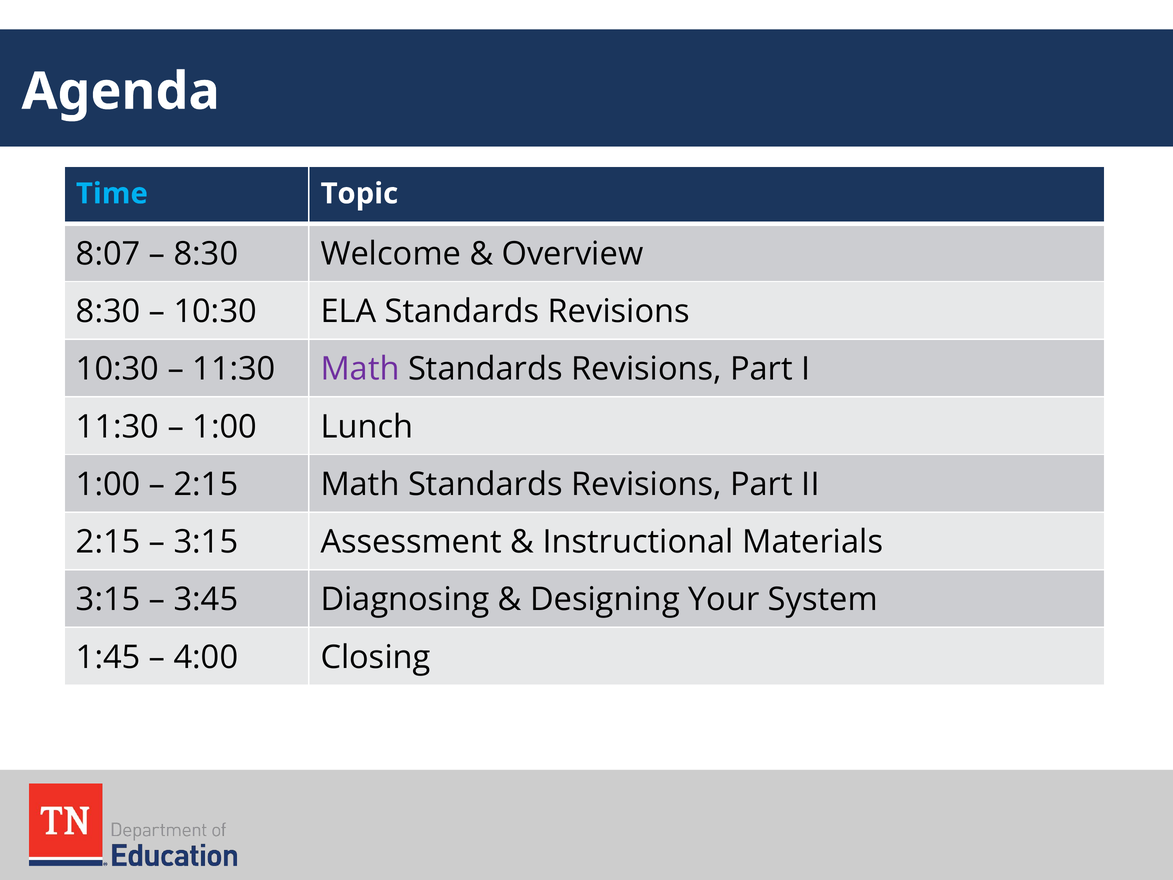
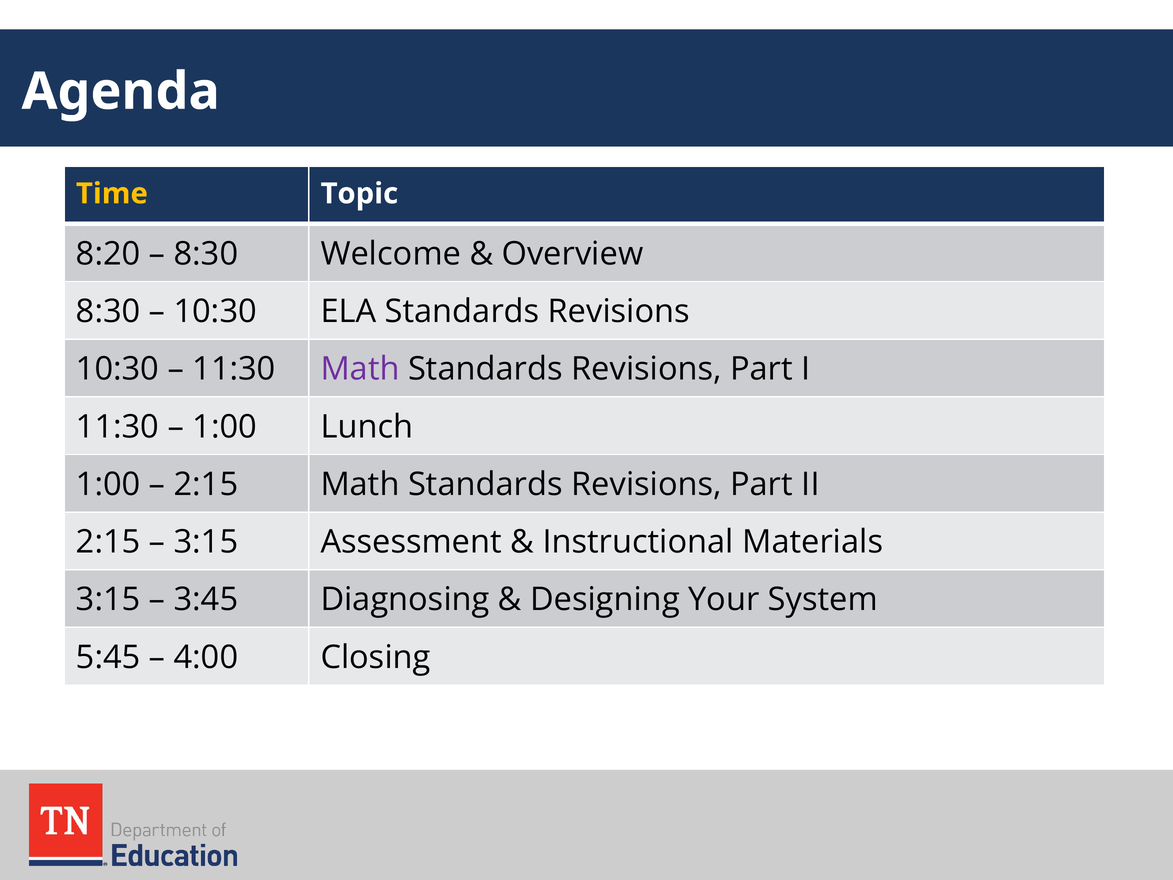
Time colour: light blue -> yellow
8:07: 8:07 -> 8:20
1:45: 1:45 -> 5:45
